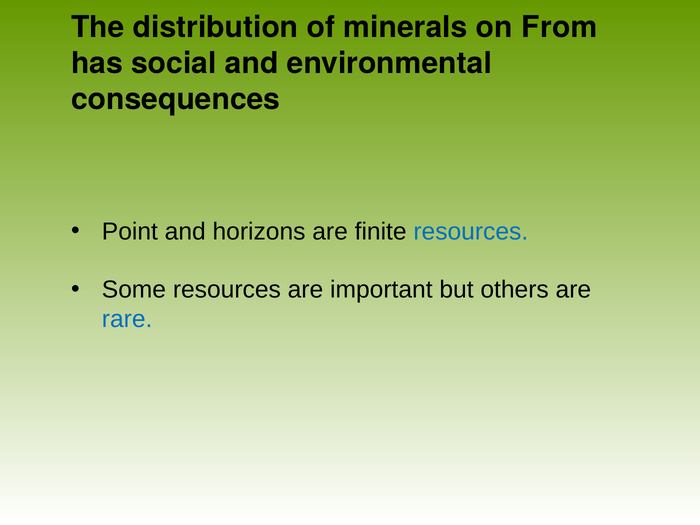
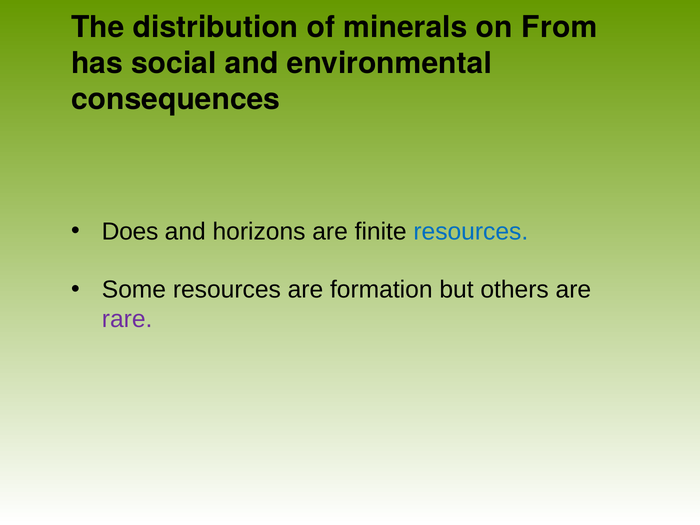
Point: Point -> Does
important: important -> formation
rare colour: blue -> purple
